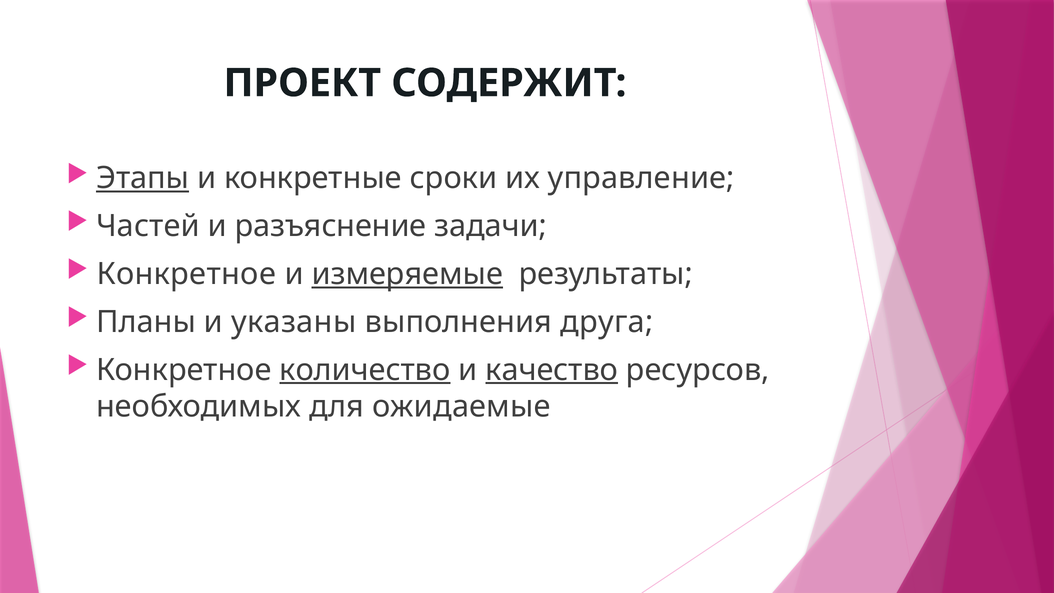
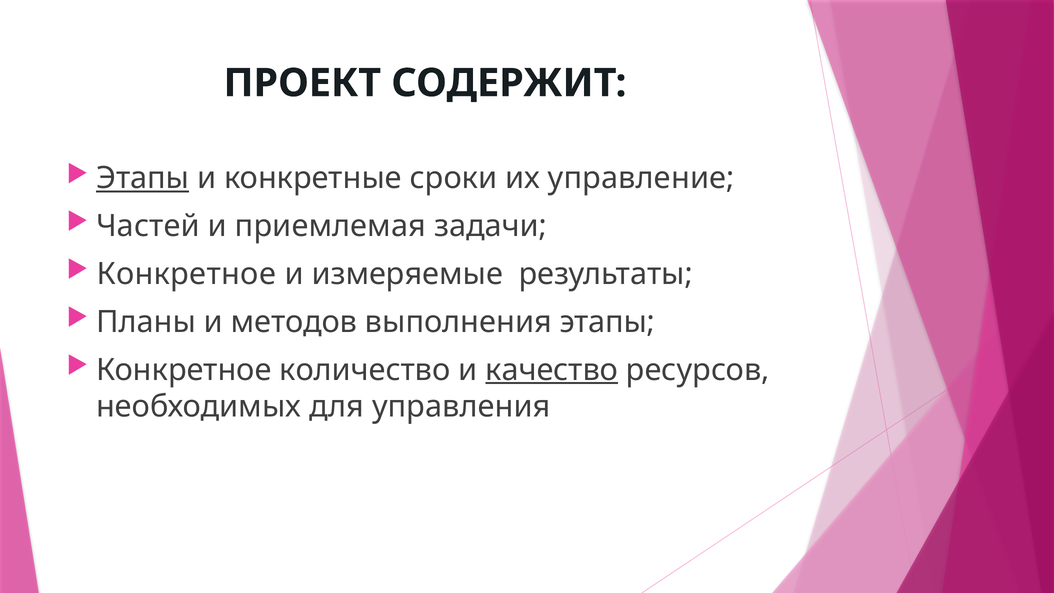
разъяснение: разъяснение -> приемлемая
измеряемые underline: present -> none
указаны: указаны -> методов
выполнения друга: друга -> этапы
количество underline: present -> none
ожидаемые: ожидаемые -> управления
